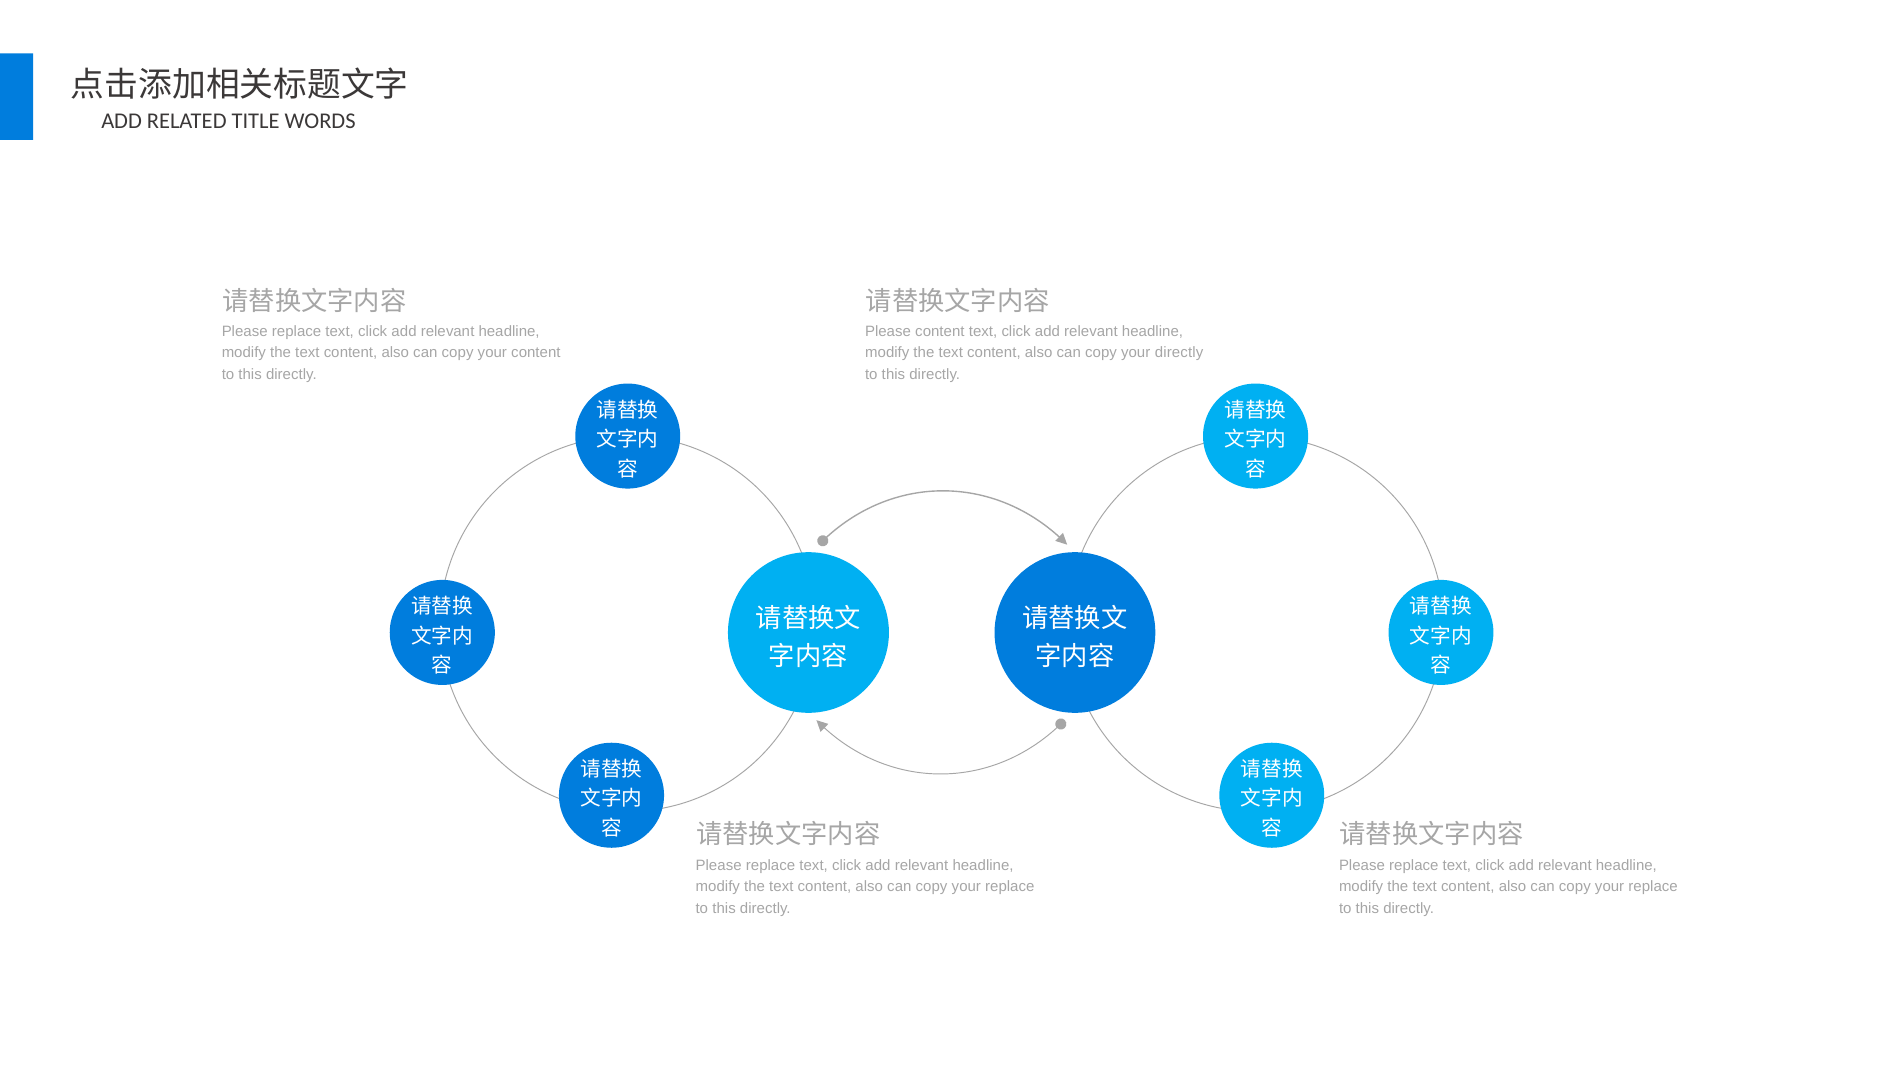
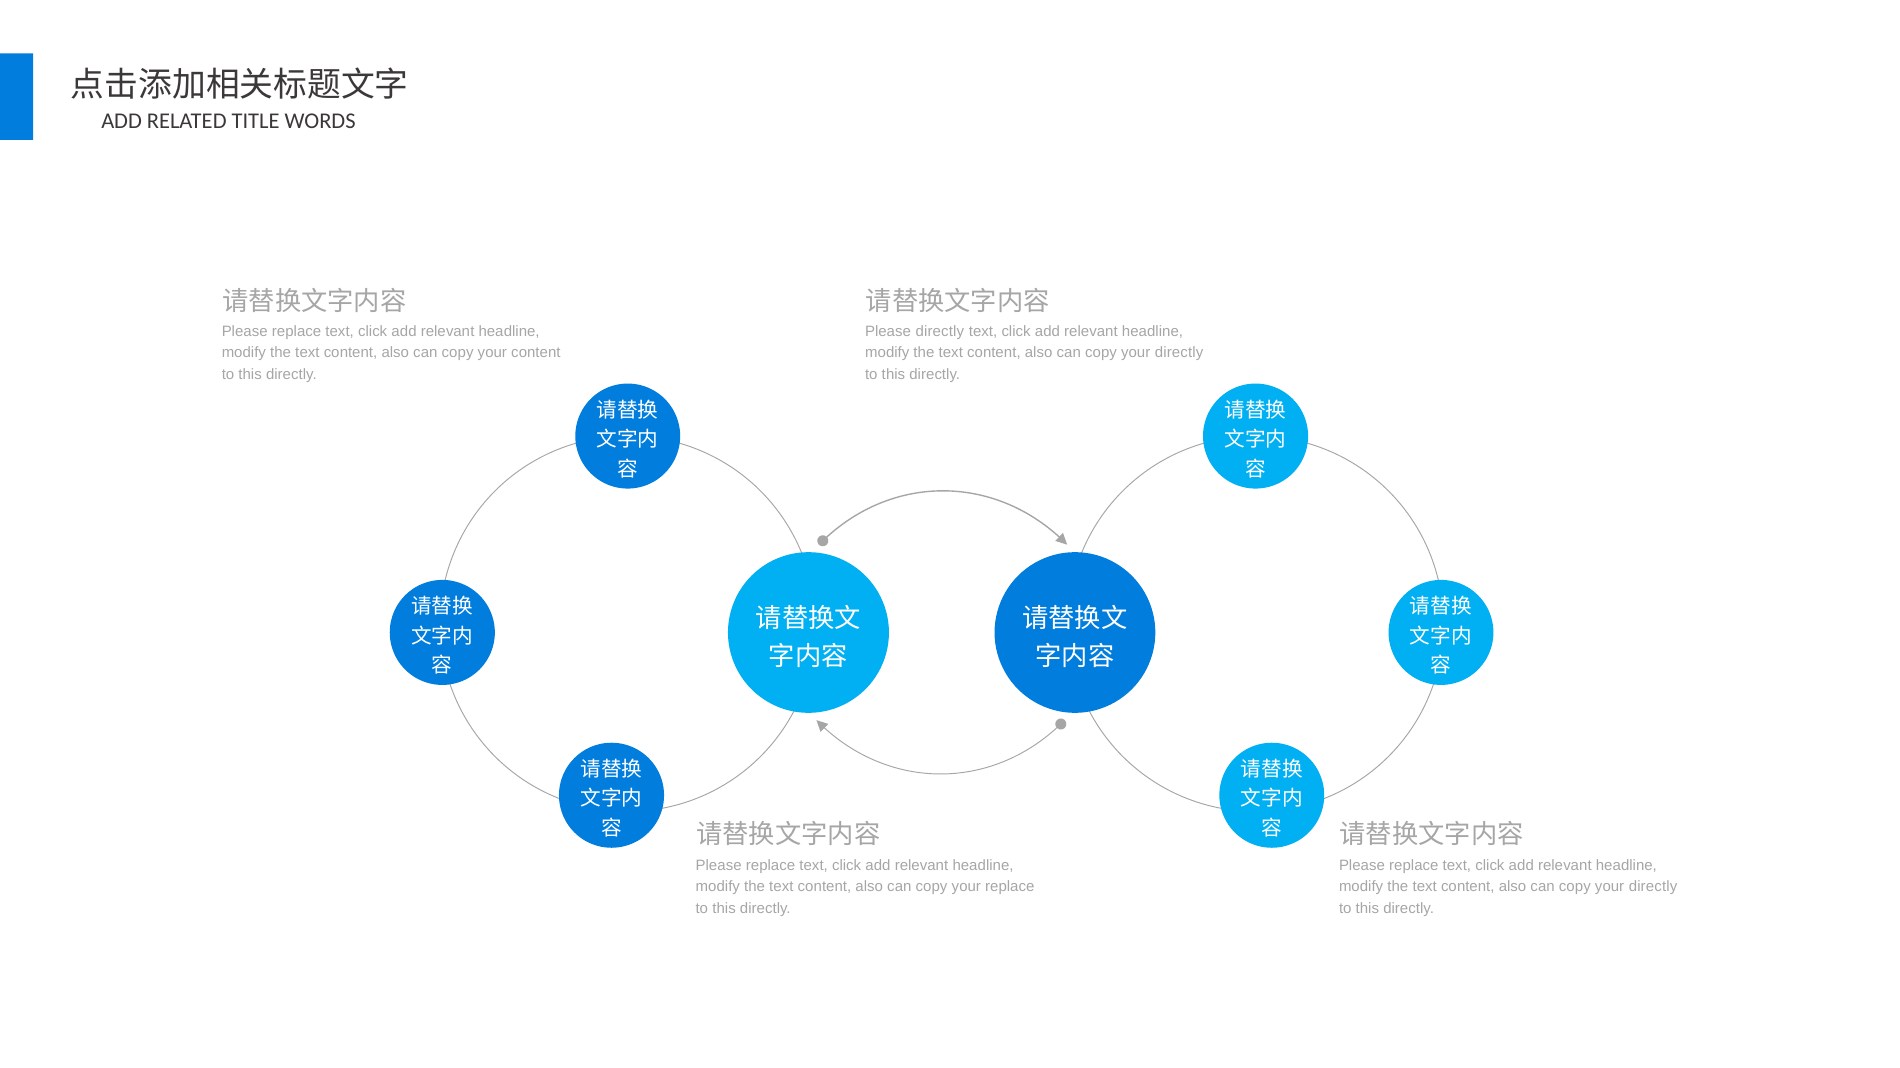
Please content: content -> directly
replace at (1653, 887): replace -> directly
